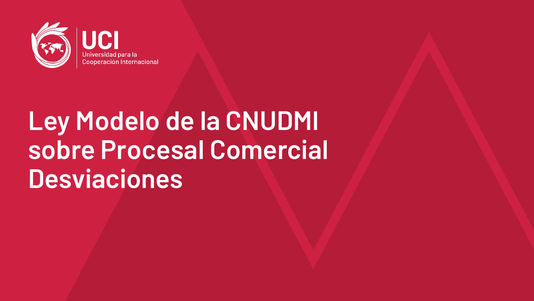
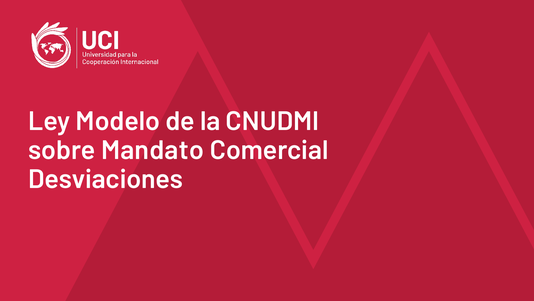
Procesal: Procesal -> Mandato
